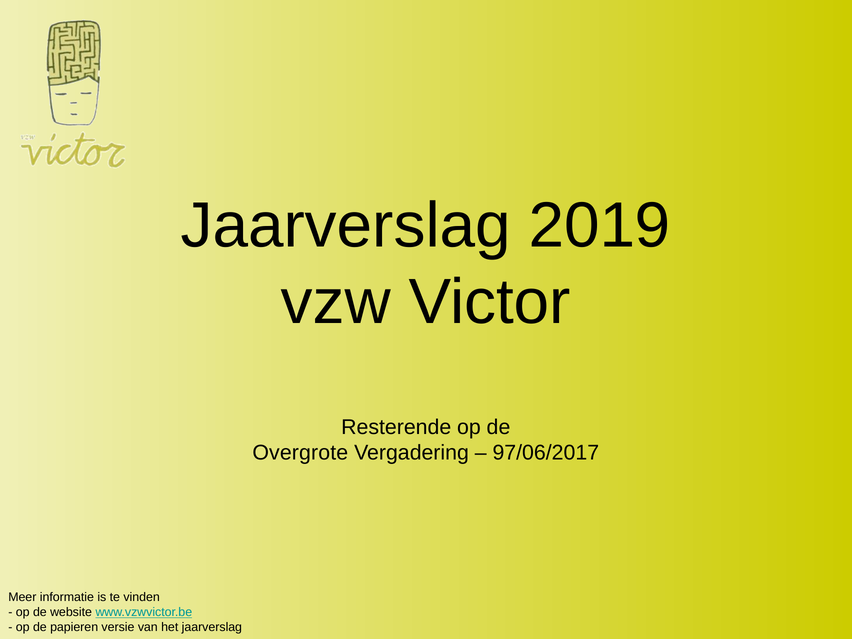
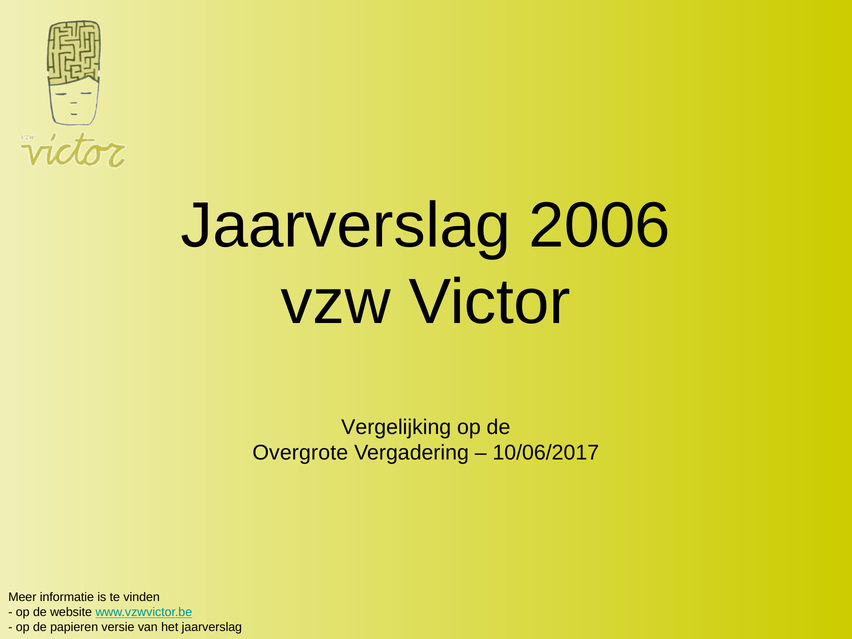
2019: 2019 -> 2006
Resterende: Resterende -> Vergelijking
97/06/2017: 97/06/2017 -> 10/06/2017
